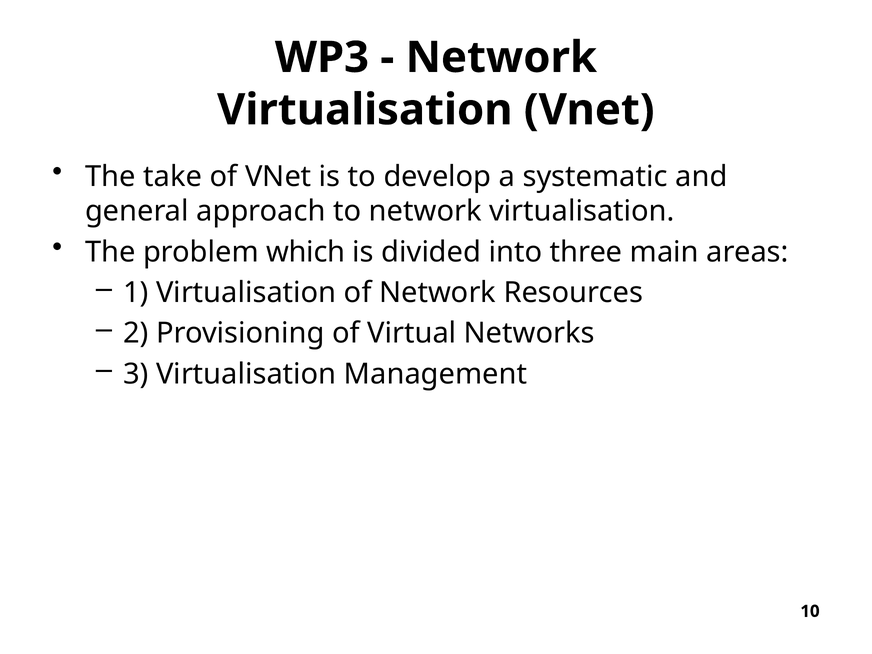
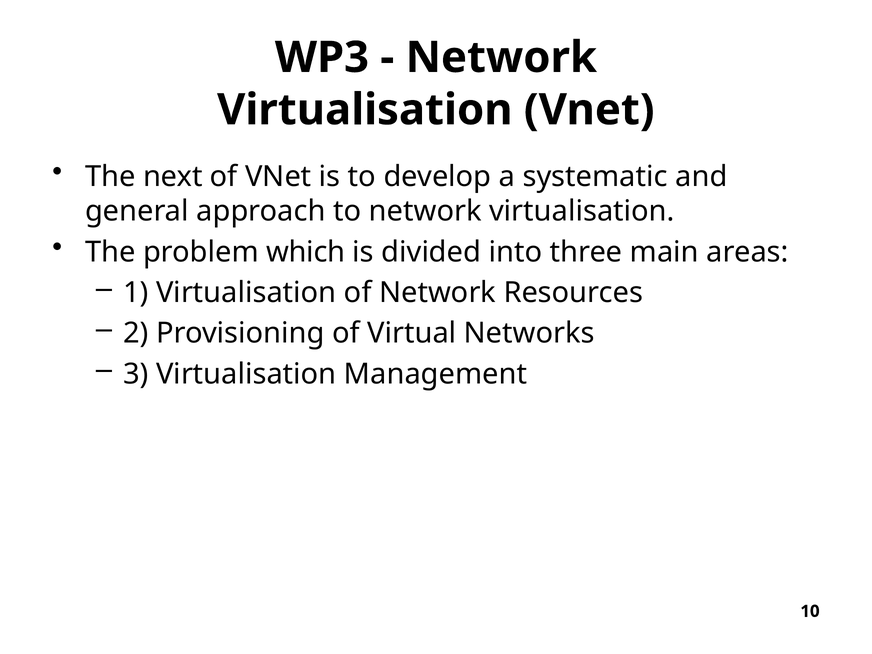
take: take -> next
